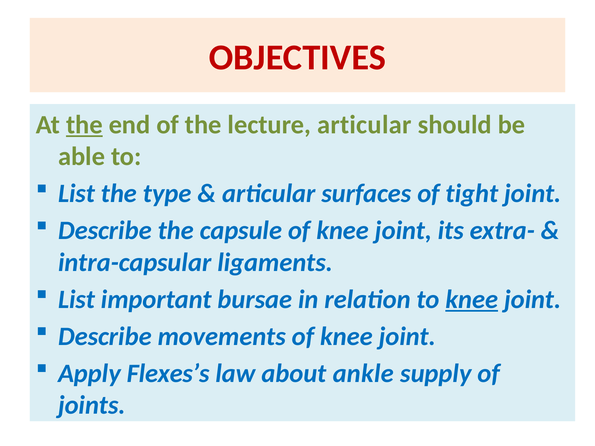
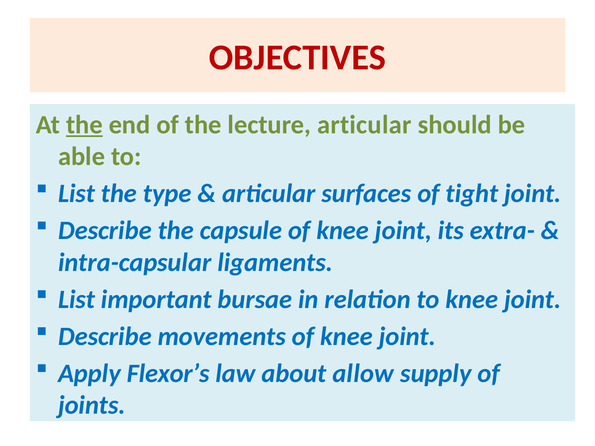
knee at (472, 300) underline: present -> none
Flexes’s: Flexes’s -> Flexor’s
ankle: ankle -> allow
